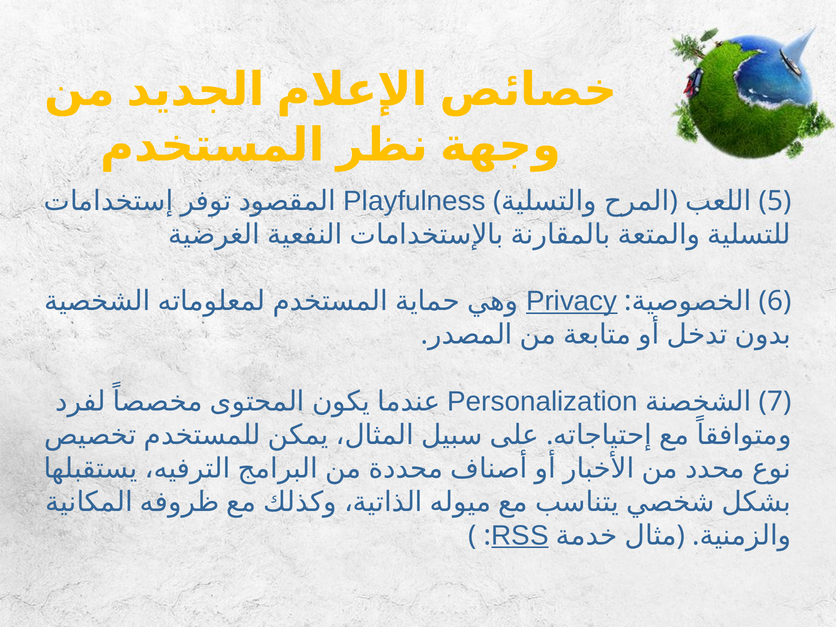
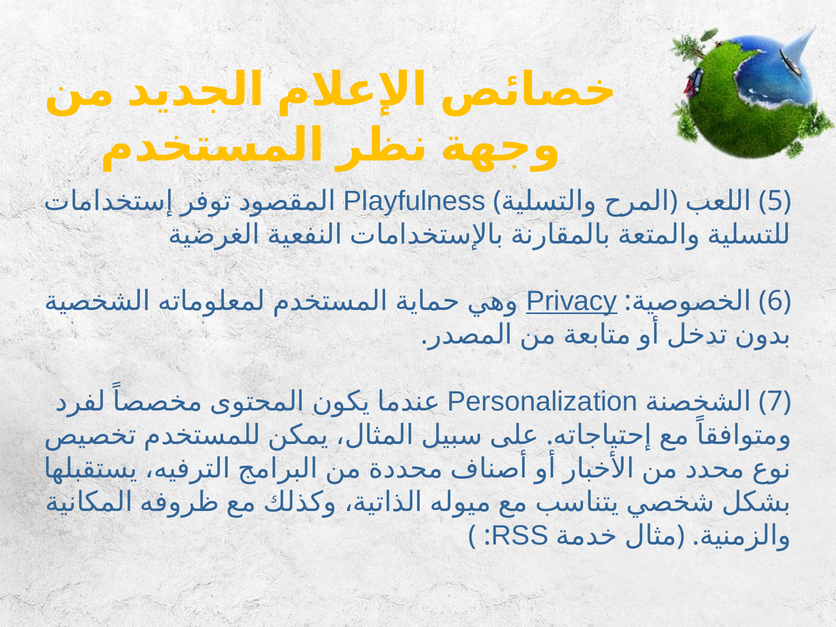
RSS underline: present -> none
